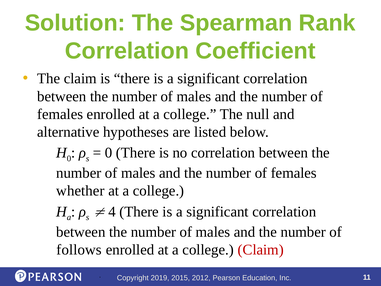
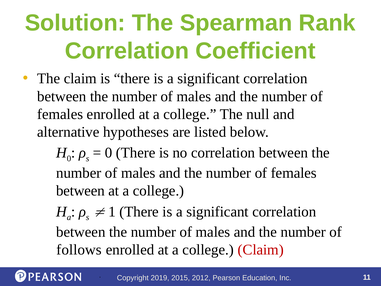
whether at (80, 191): whether -> between
4: 4 -> 1
